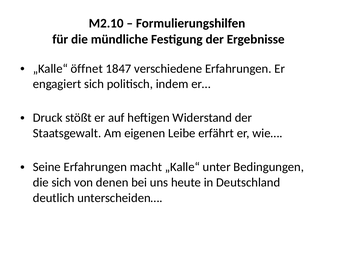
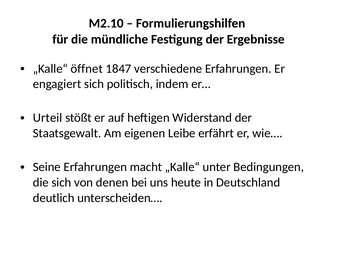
Druck: Druck -> Urteil
